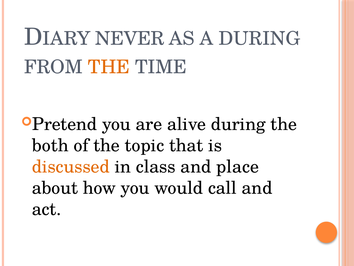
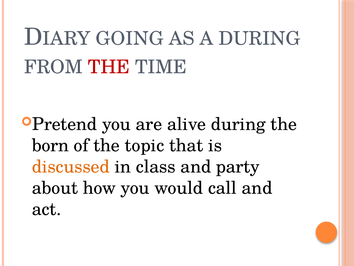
NEVER: NEVER -> GOING
THE at (109, 67) colour: orange -> red
both: both -> born
place: place -> party
